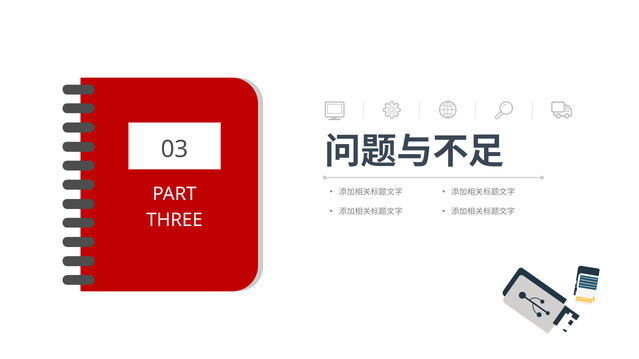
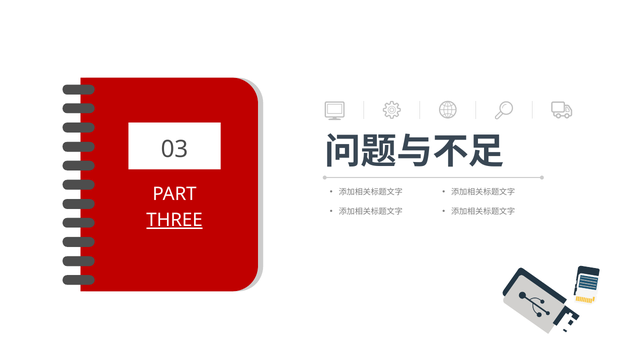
THREE underline: none -> present
